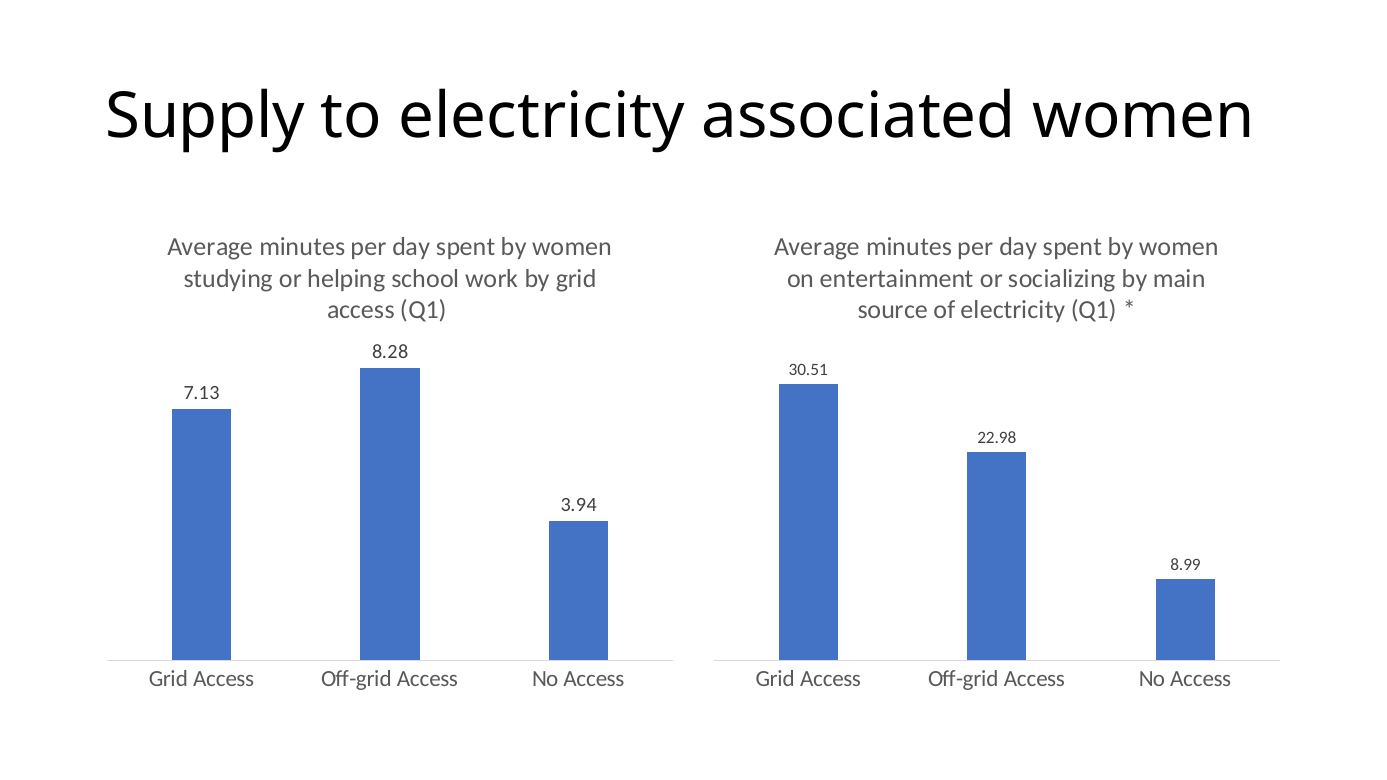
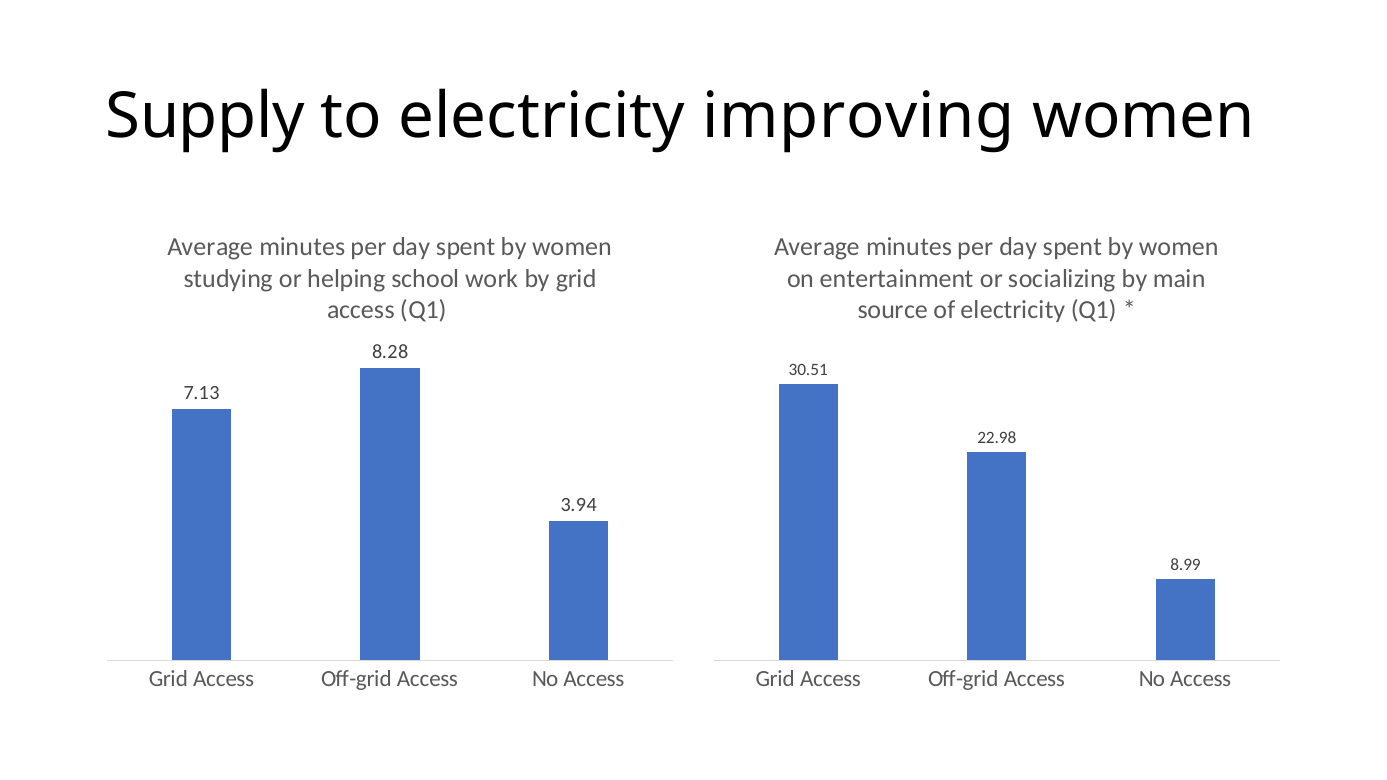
associated: associated -> improving
